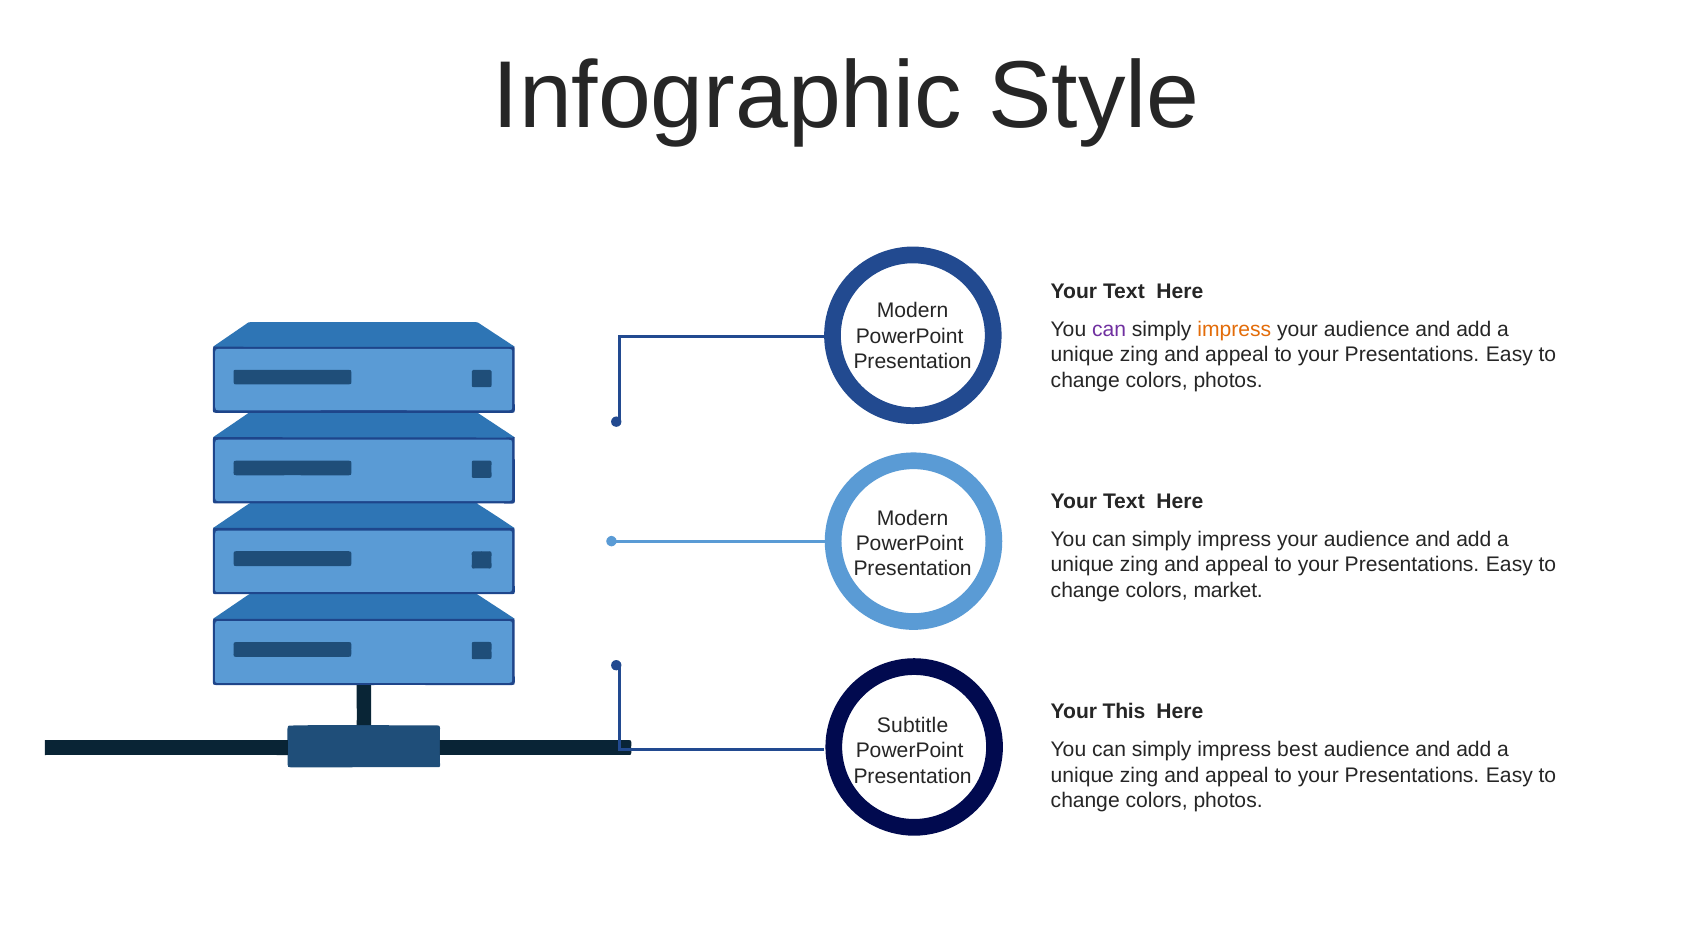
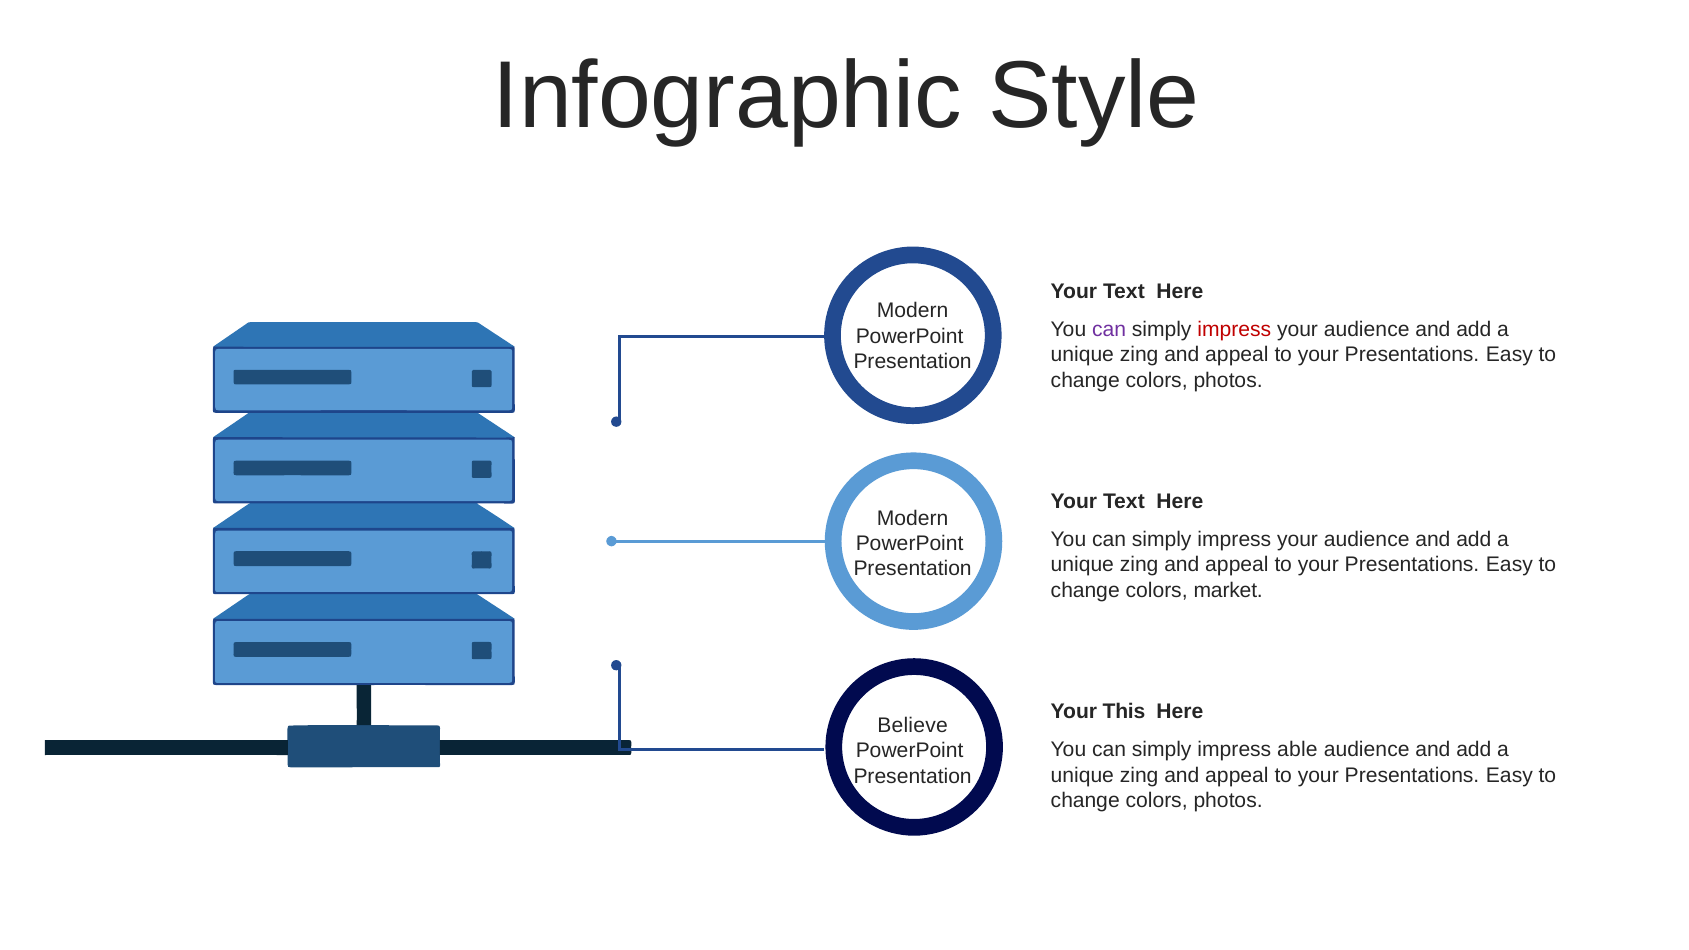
impress at (1234, 329) colour: orange -> red
Subtitle: Subtitle -> Believe
best: best -> able
